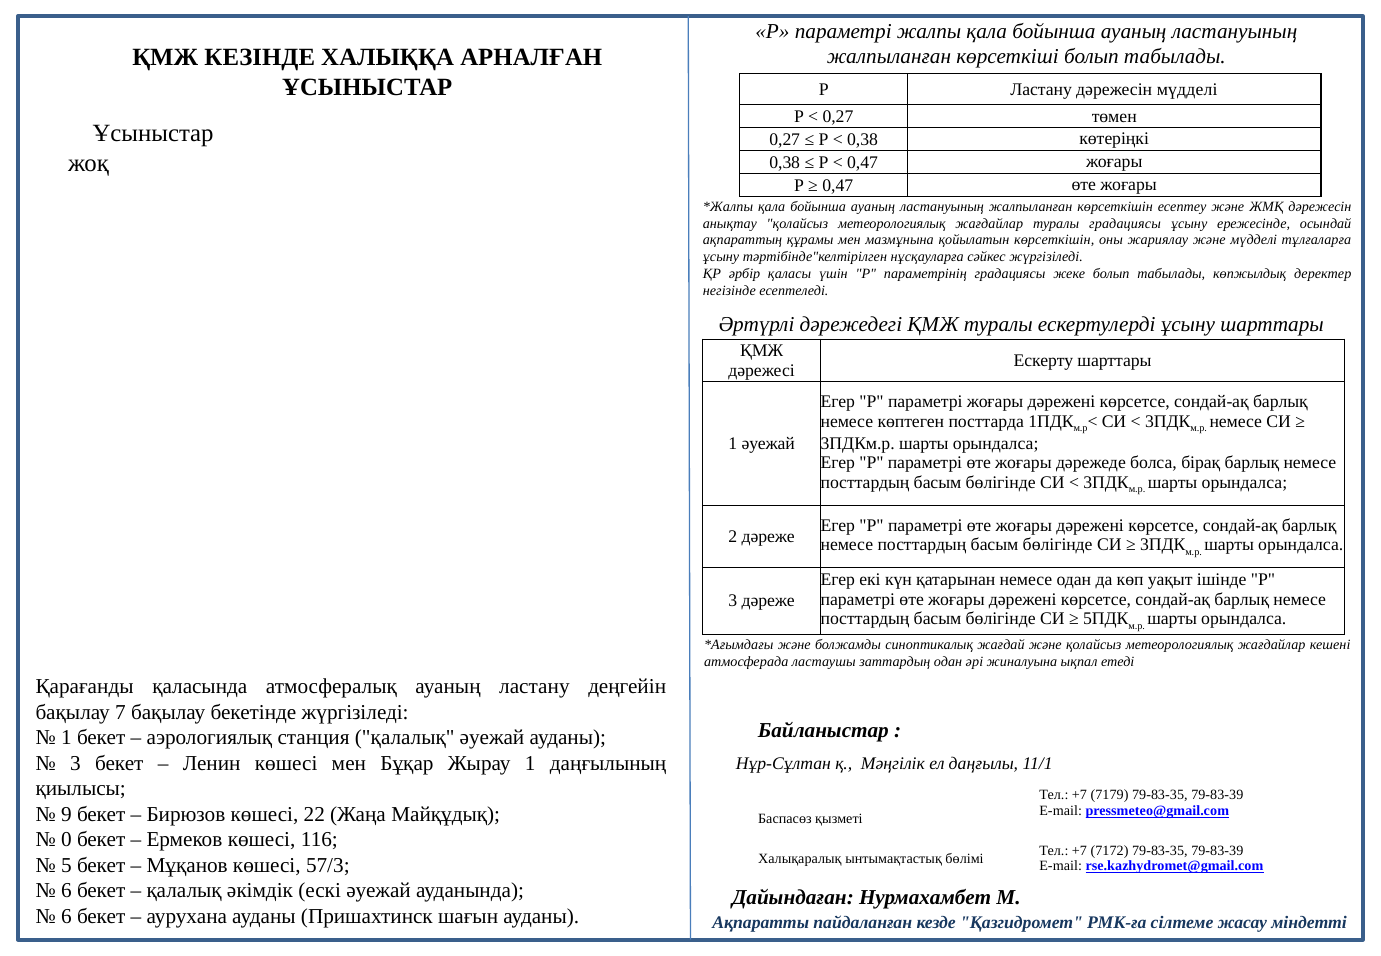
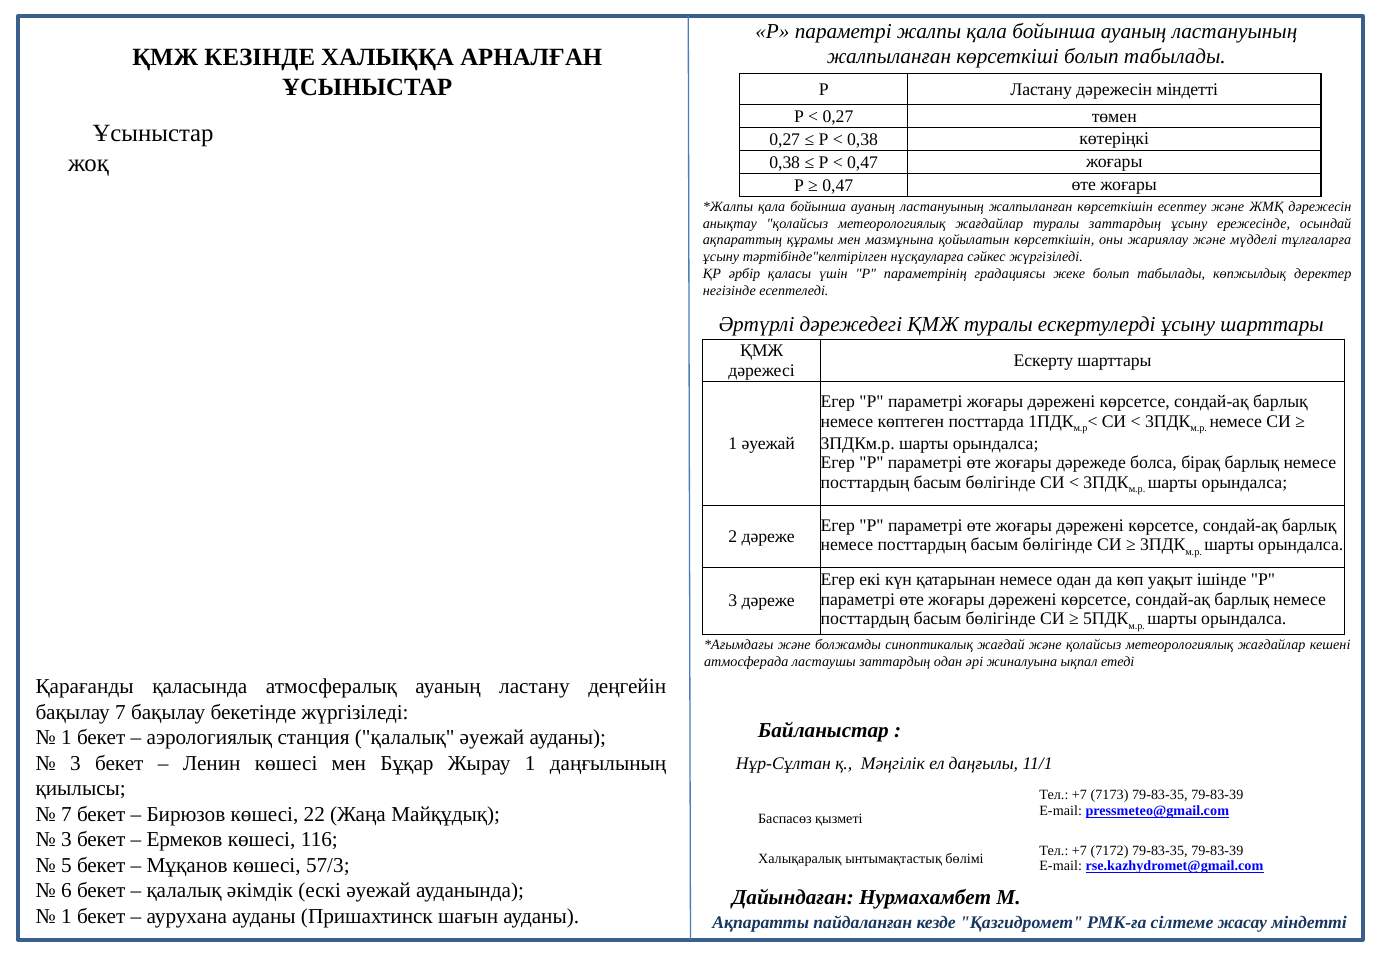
дәрежесін мүдделі: мүдделі -> міндетті
туралы градациясы: градациясы -> заттардың
7179: 7179 -> 7173
9 at (66, 815): 9 -> 7
0 at (66, 840): 0 -> 3
6 at (66, 916): 6 -> 1
